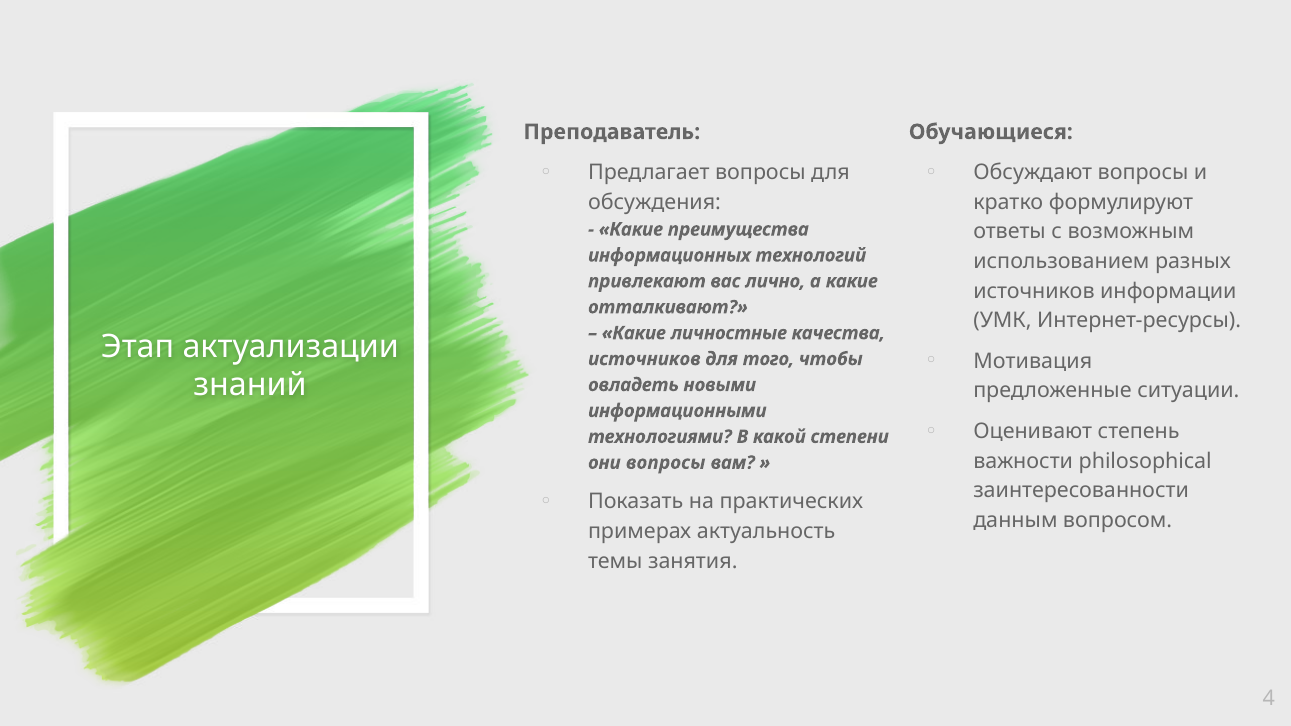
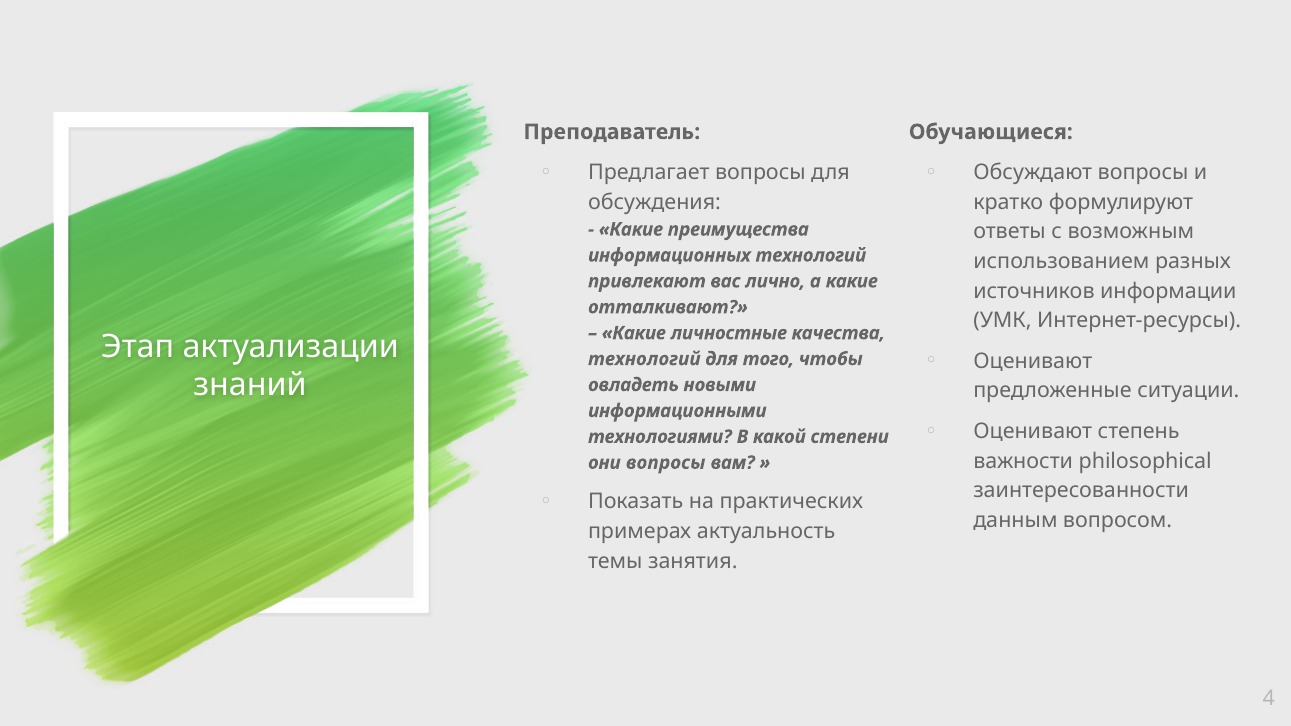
Мотивация at (1033, 361): Мотивация -> Оценивают
источников at (644, 359): источников -> технологий
